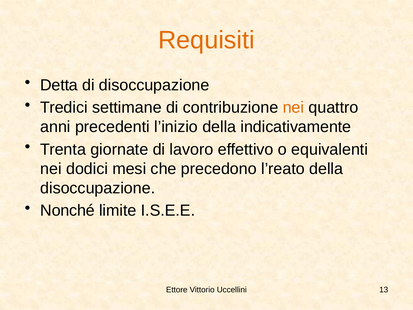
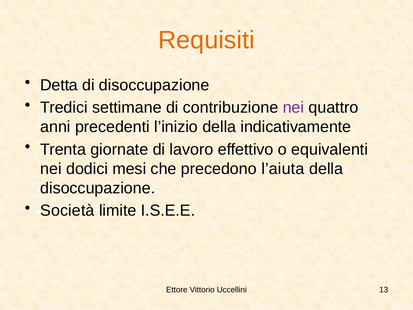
nei at (293, 108) colour: orange -> purple
l’reato: l’reato -> l’aiuta
Nonché: Nonché -> Società
